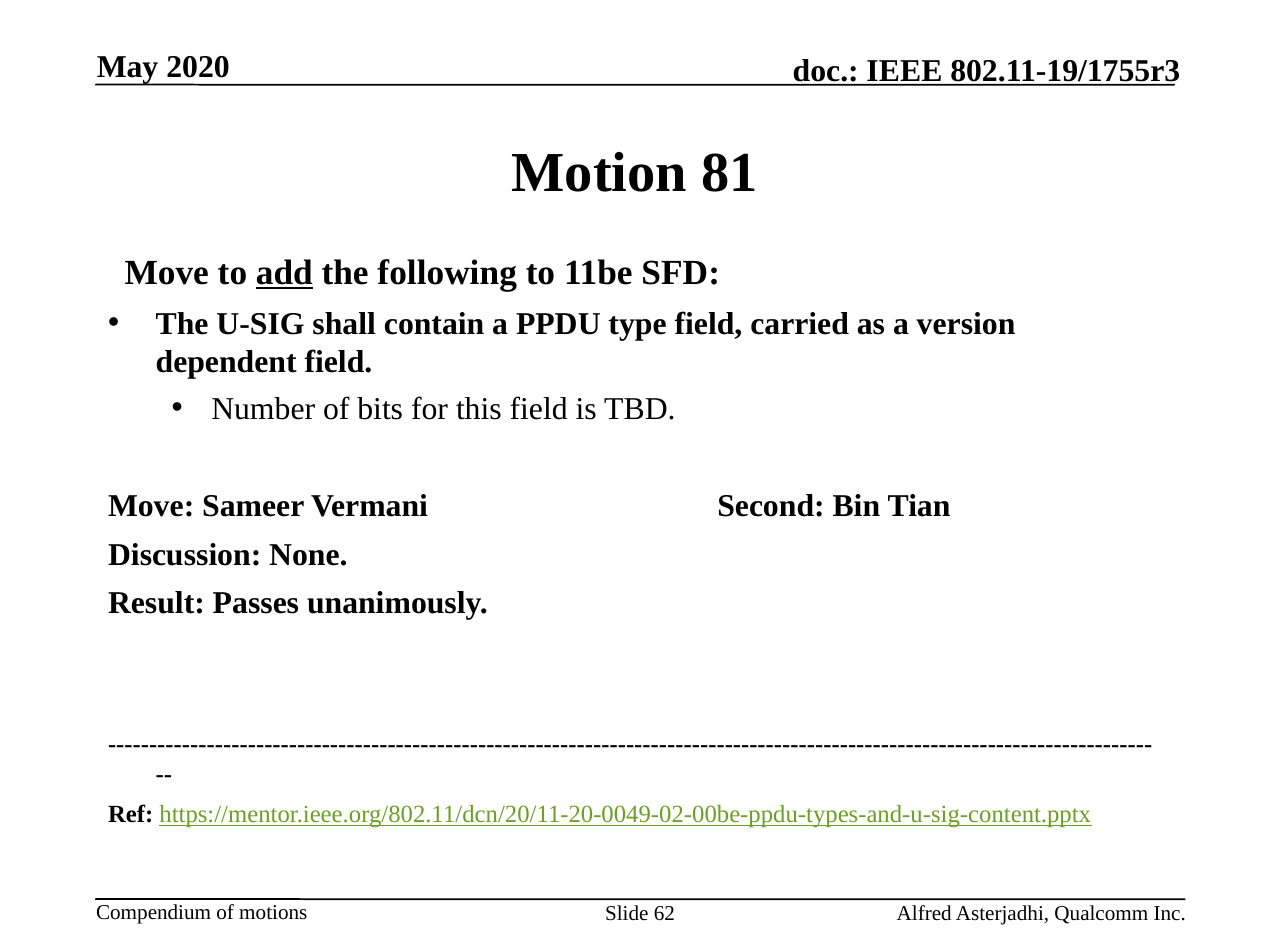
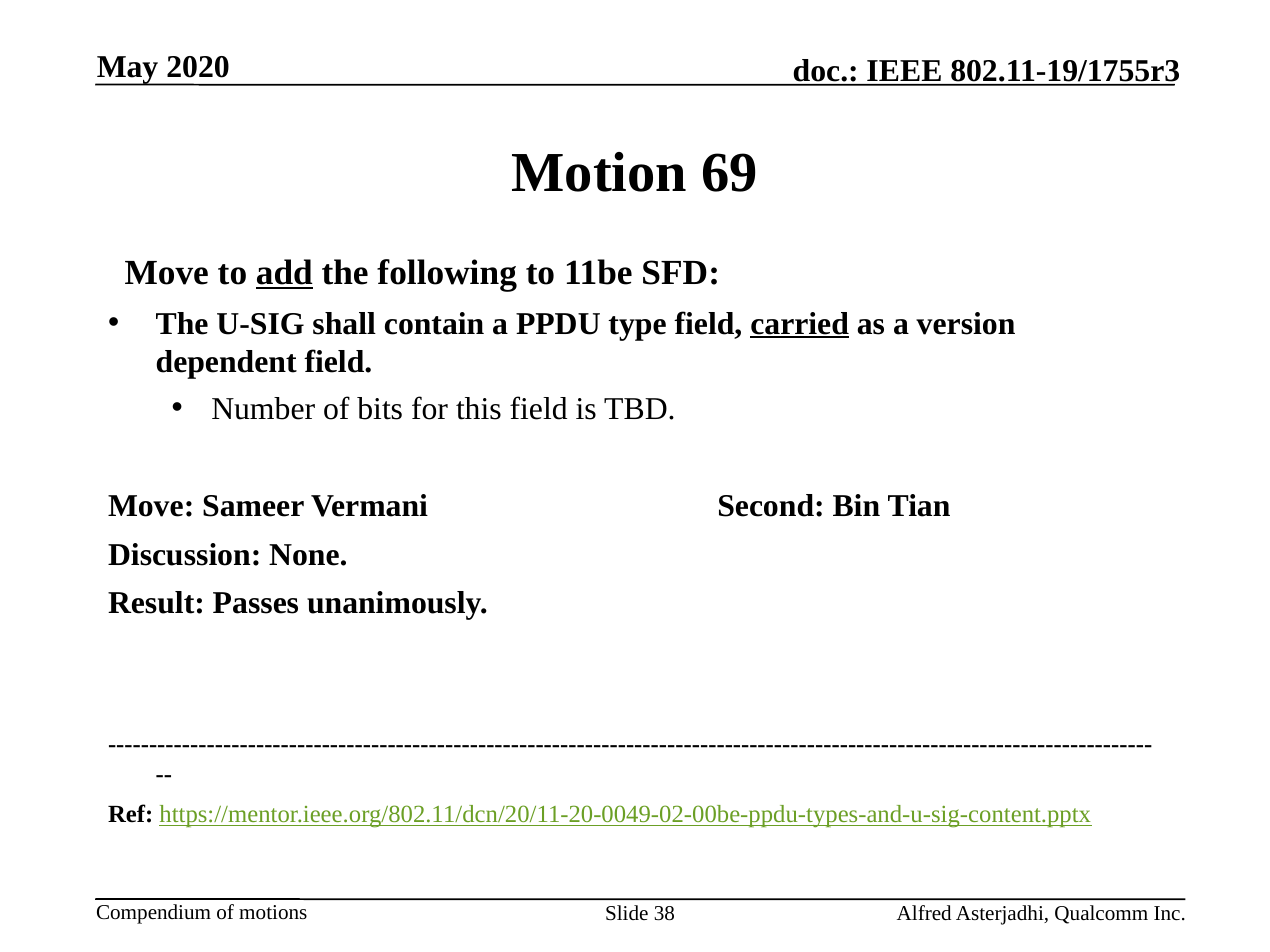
81: 81 -> 69
carried underline: none -> present
62: 62 -> 38
